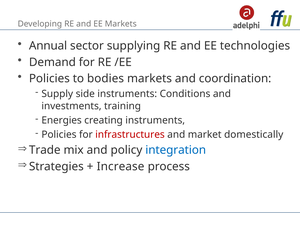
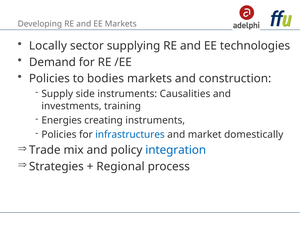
Annual: Annual -> Locally
coordination: coordination -> construction
Conditions: Conditions -> Causalities
infrastructures colour: red -> blue
Increase: Increase -> Regional
